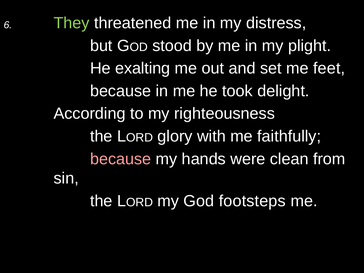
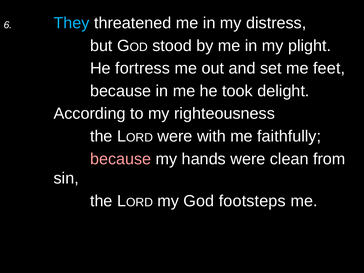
They colour: light green -> light blue
exalting: exalting -> fortress
glory at (175, 136): glory -> were
